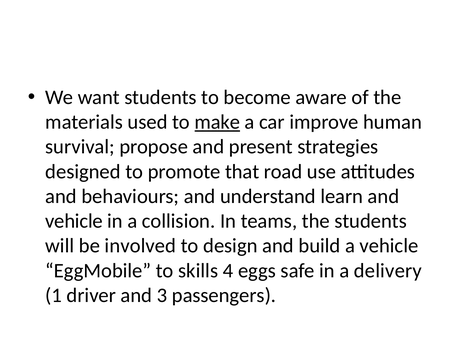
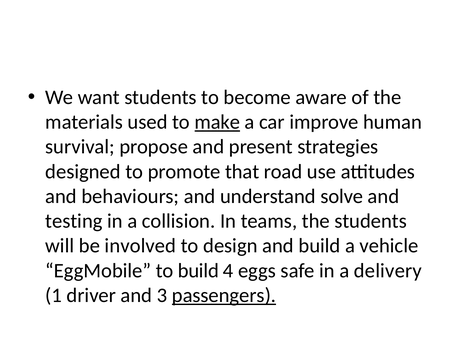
learn: learn -> solve
vehicle at (74, 221): vehicle -> testing
to skills: skills -> build
passengers underline: none -> present
